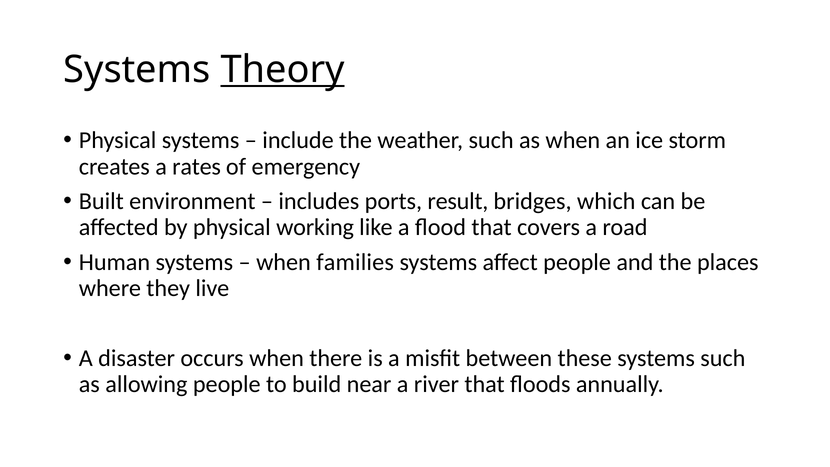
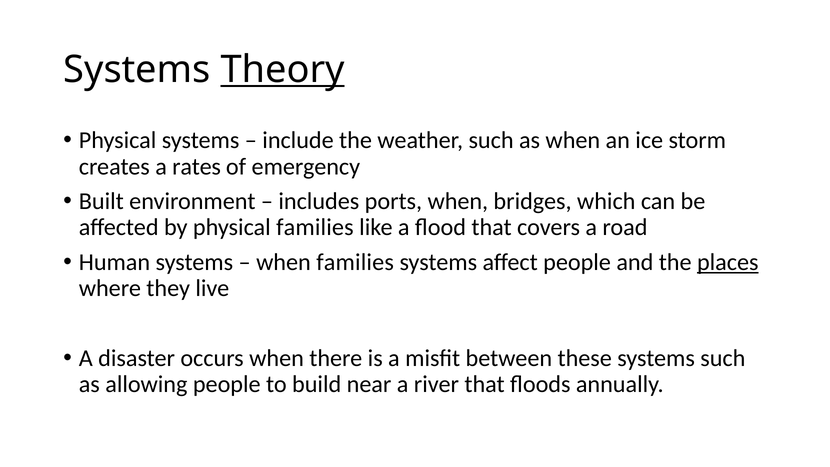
ports result: result -> when
physical working: working -> families
places underline: none -> present
